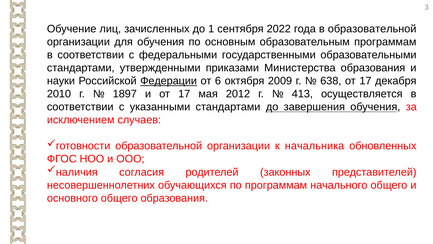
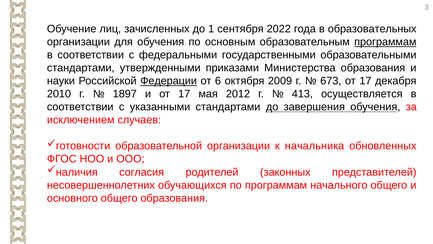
в образовательной: образовательной -> образовательных
программам at (385, 42) underline: none -> present
638: 638 -> 673
